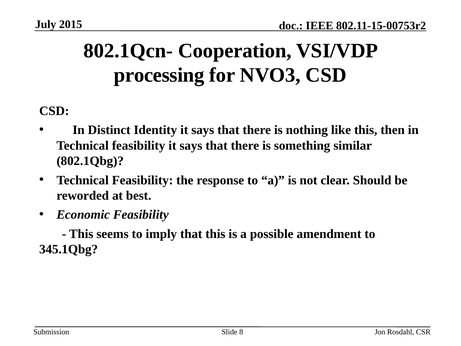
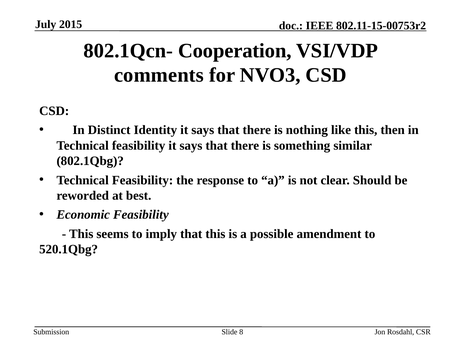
processing: processing -> comments
345.1Qbg: 345.1Qbg -> 520.1Qbg
